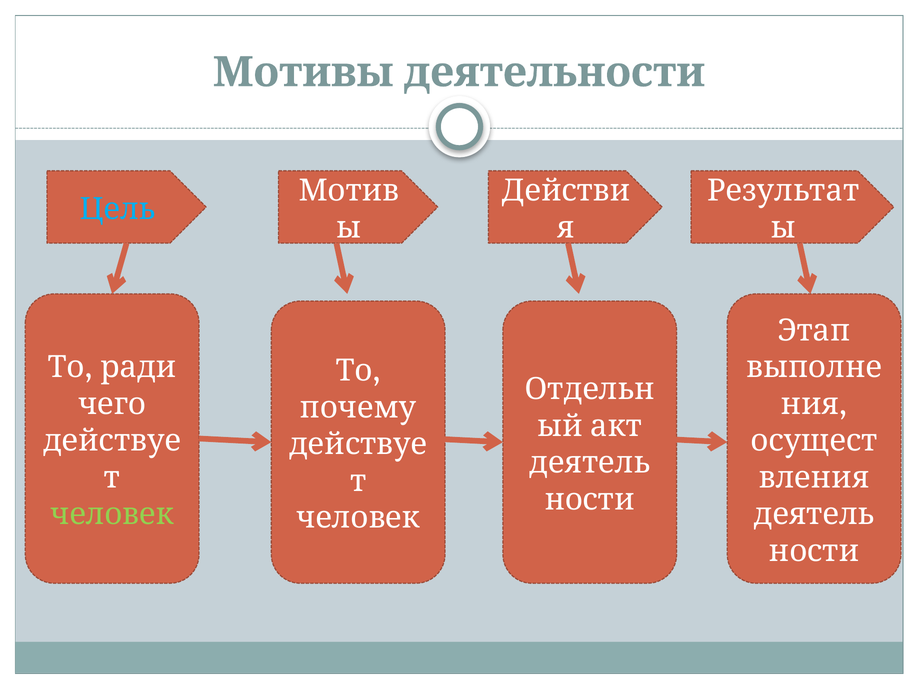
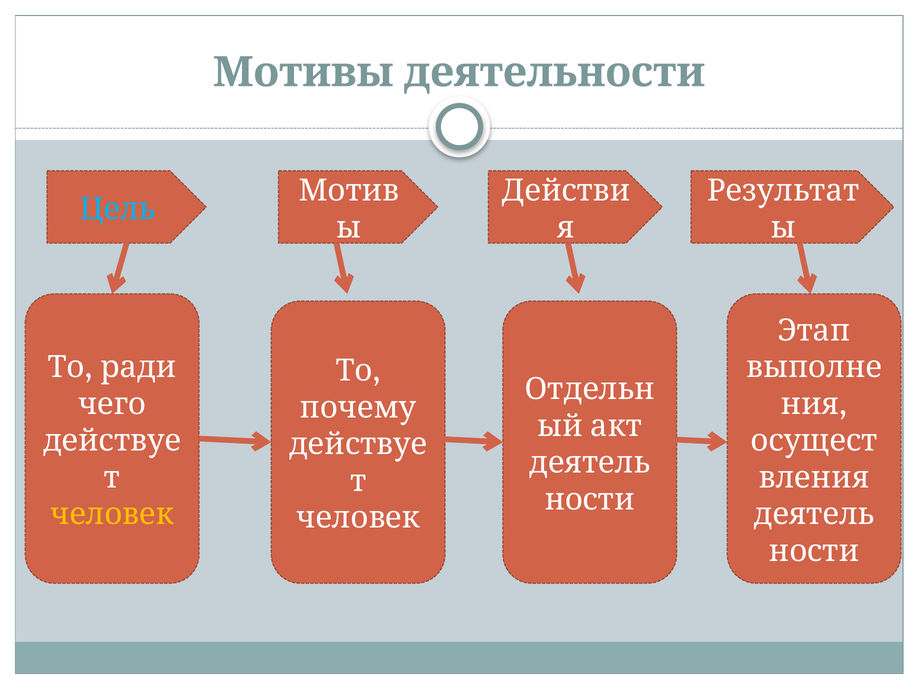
человек at (112, 514) colour: light green -> yellow
